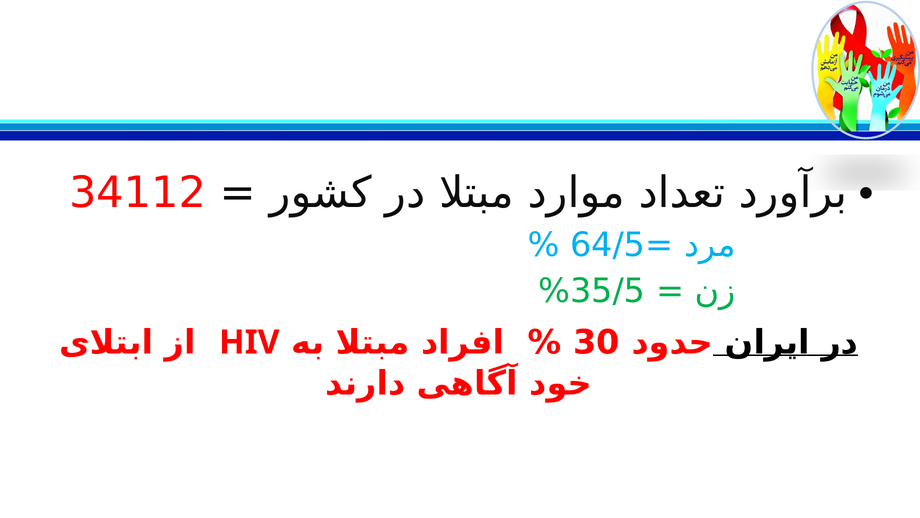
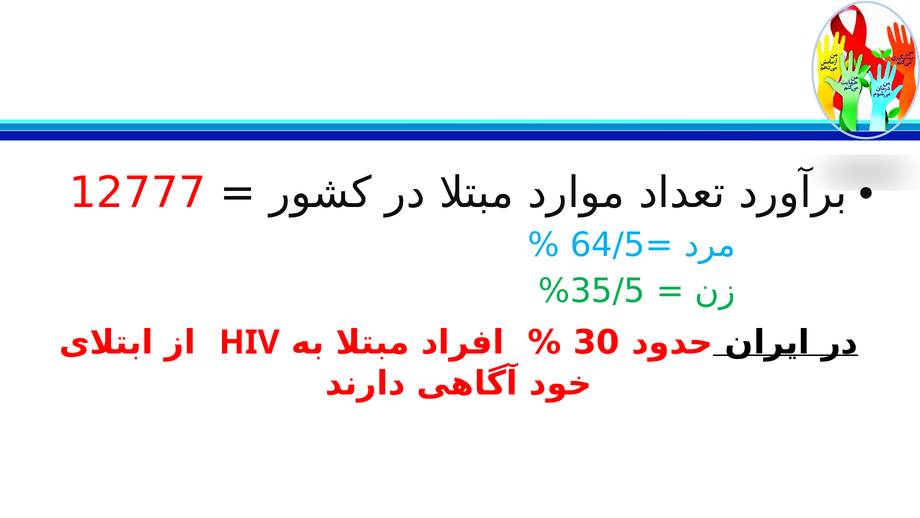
34112: 34112 -> 12777
